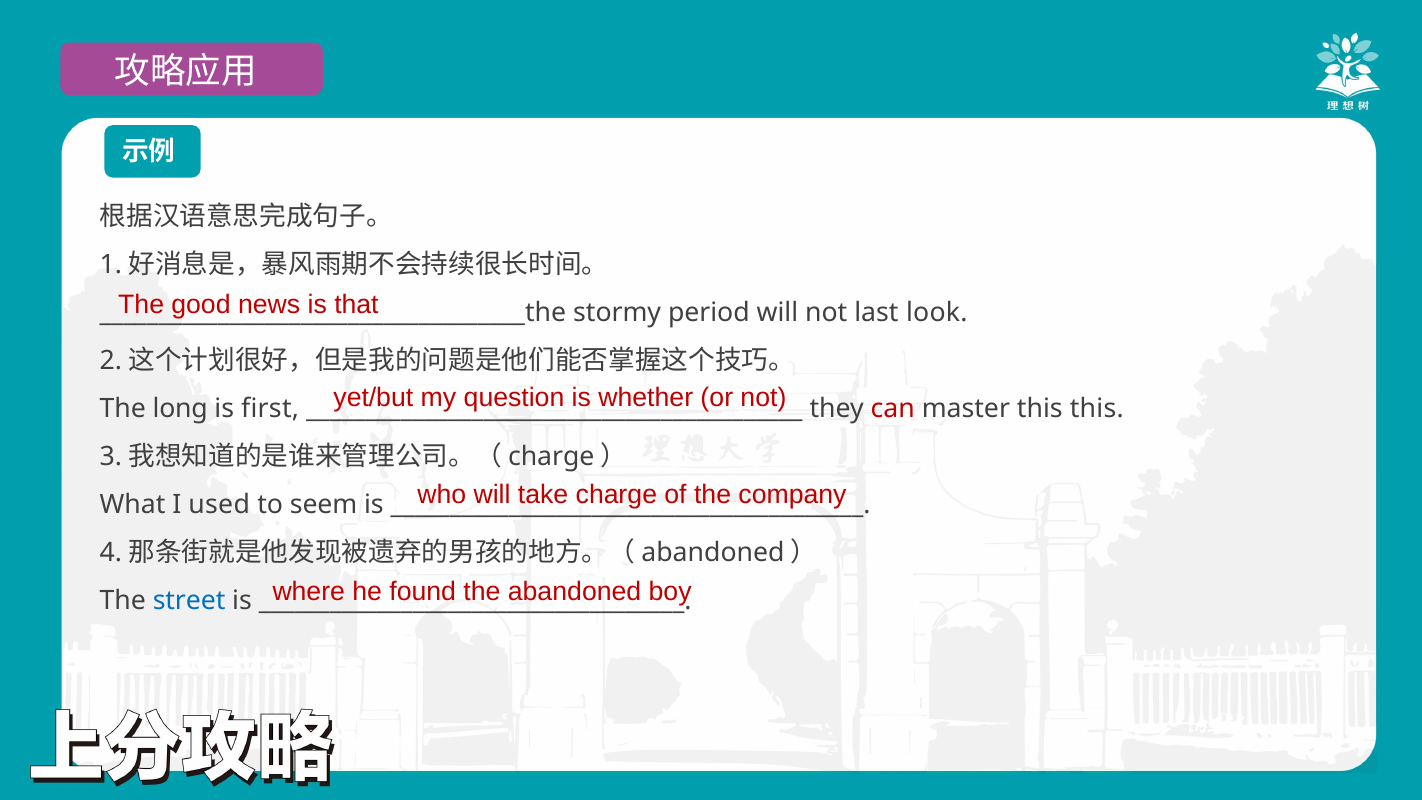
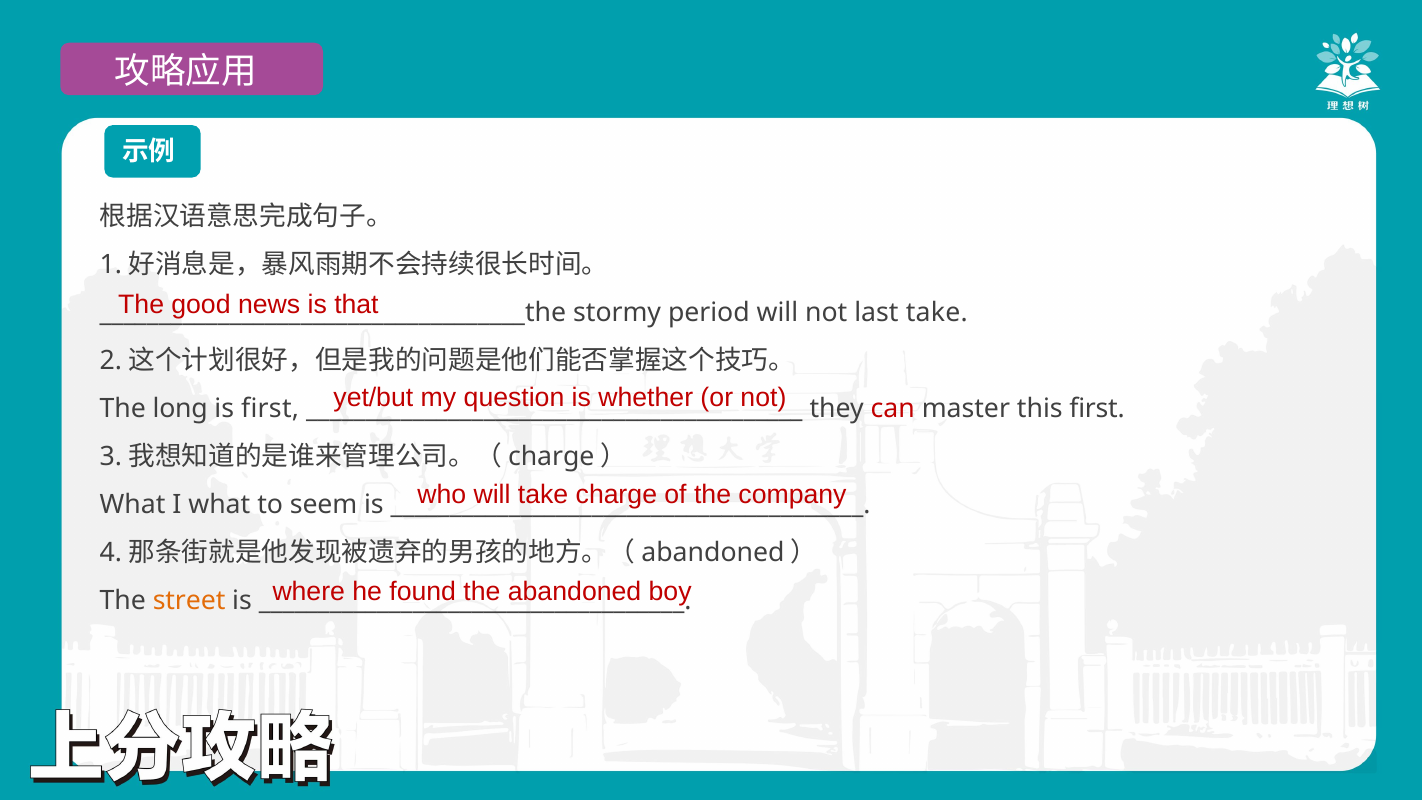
last look: look -> take
this this: this -> first
I used: used -> what
street colour: blue -> orange
